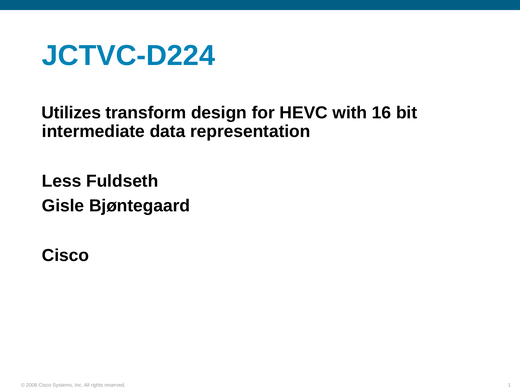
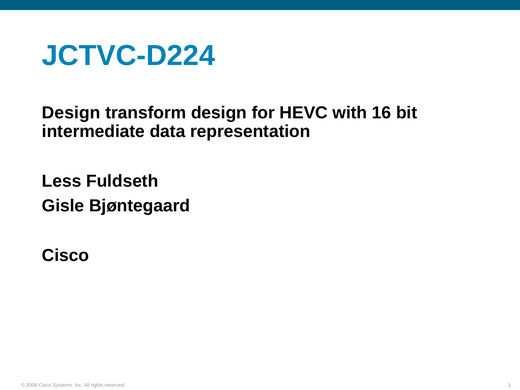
Utilizes at (71, 113): Utilizes -> Design
